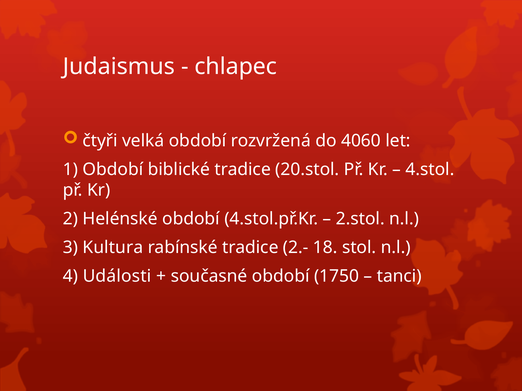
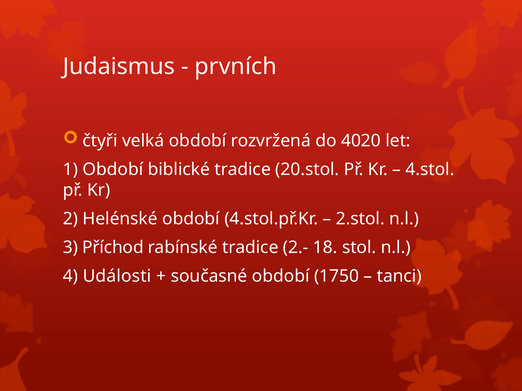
chlapec: chlapec -> prvních
4060: 4060 -> 4020
Kultura: Kultura -> Příchod
